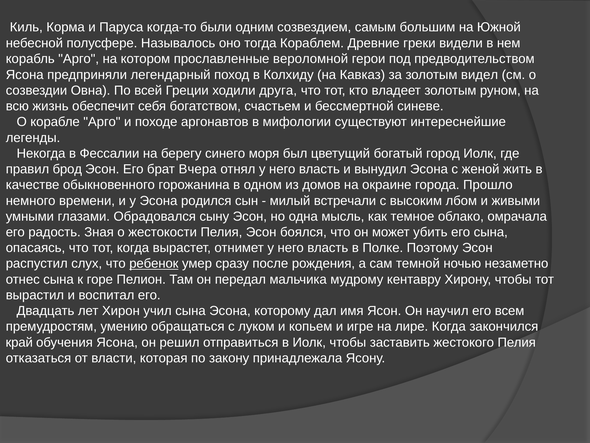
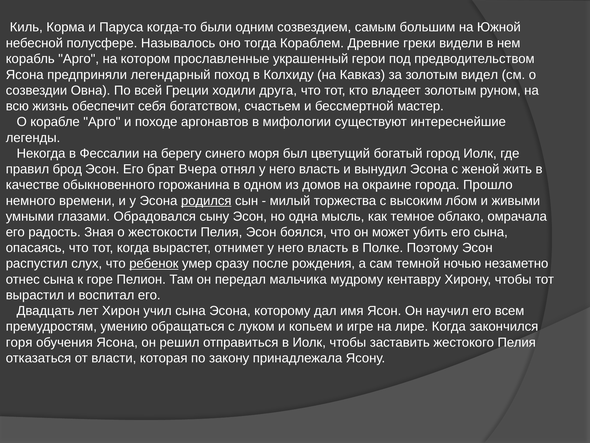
вероломной: вероломной -> украшенный
синеве: синеве -> мастер
родился underline: none -> present
встречали: встречали -> торжества
край: край -> горя
